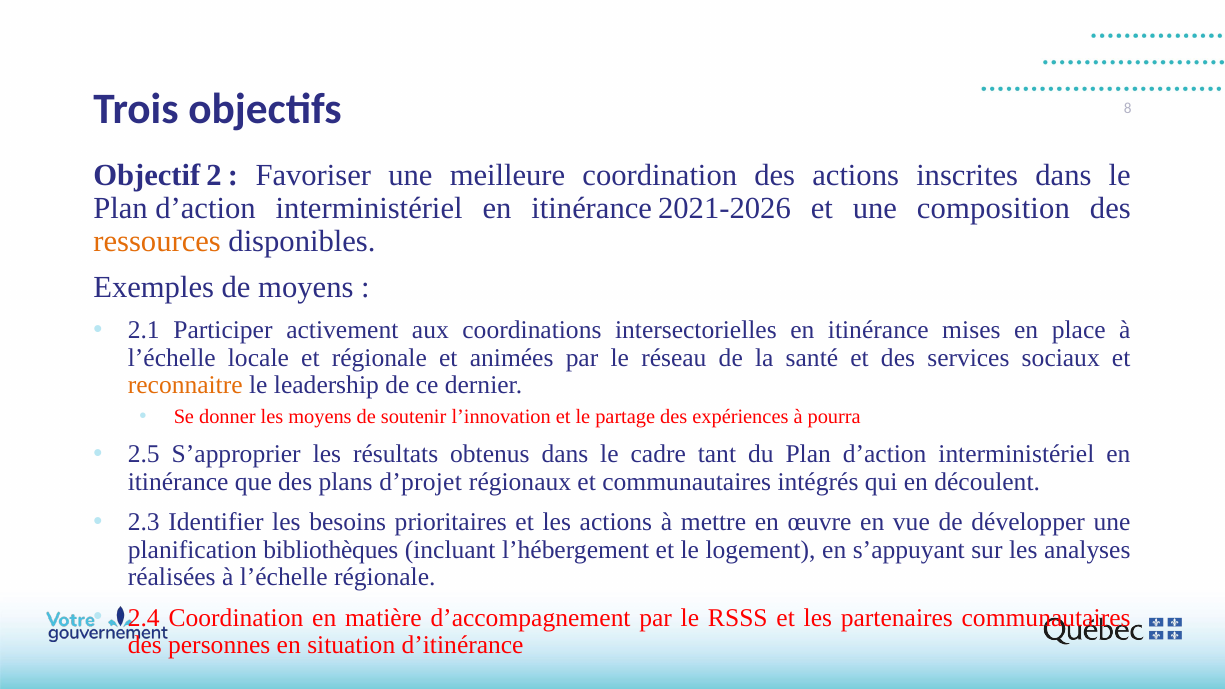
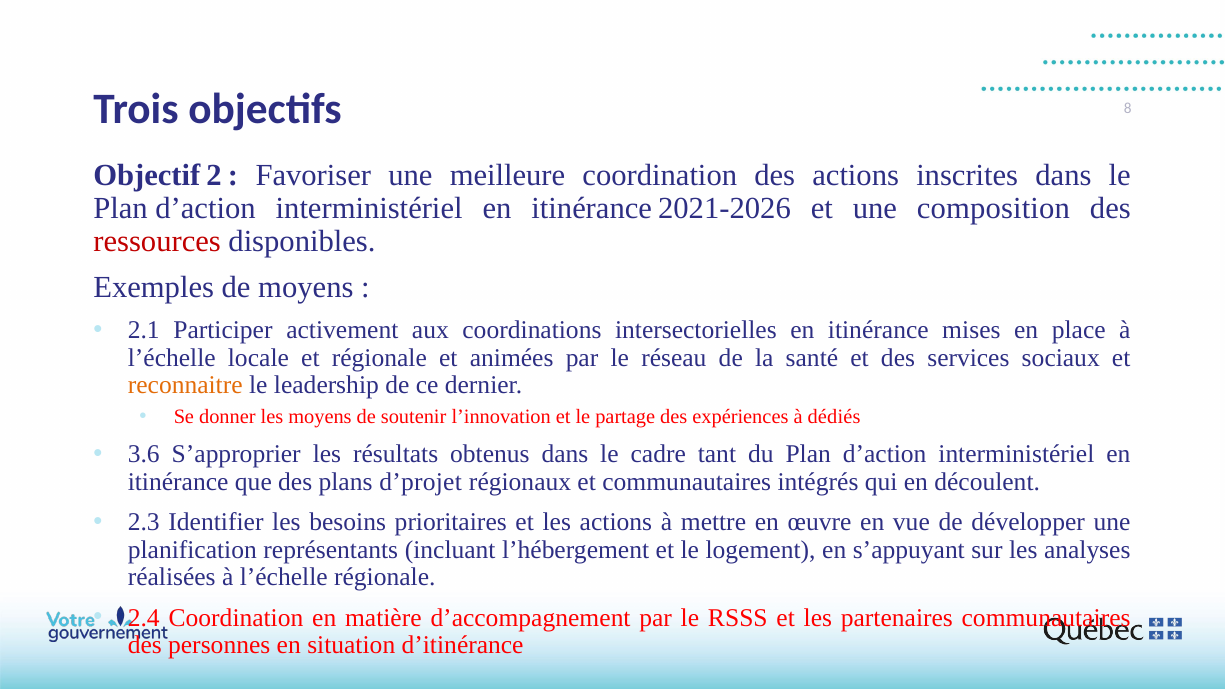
ressources colour: orange -> red
pourra: pourra -> dédiés
2.5: 2.5 -> 3.6
bibliothèques: bibliothèques -> représentants
